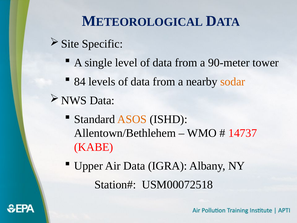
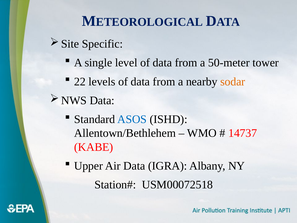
90-meter: 90-meter -> 50-meter
84: 84 -> 22
ASOS colour: orange -> blue
